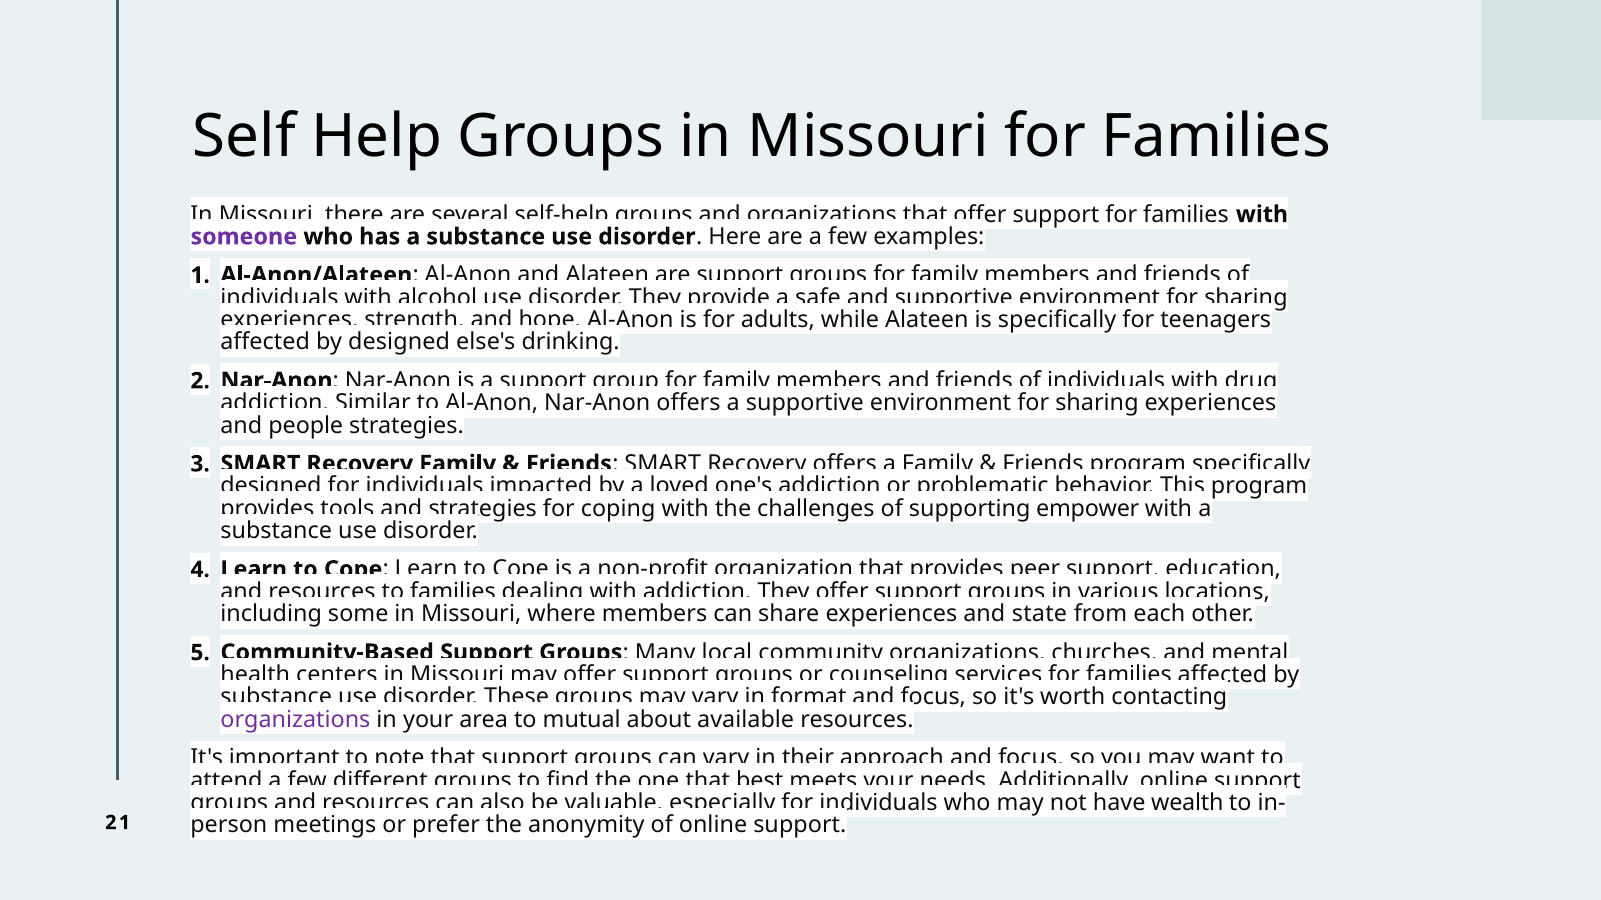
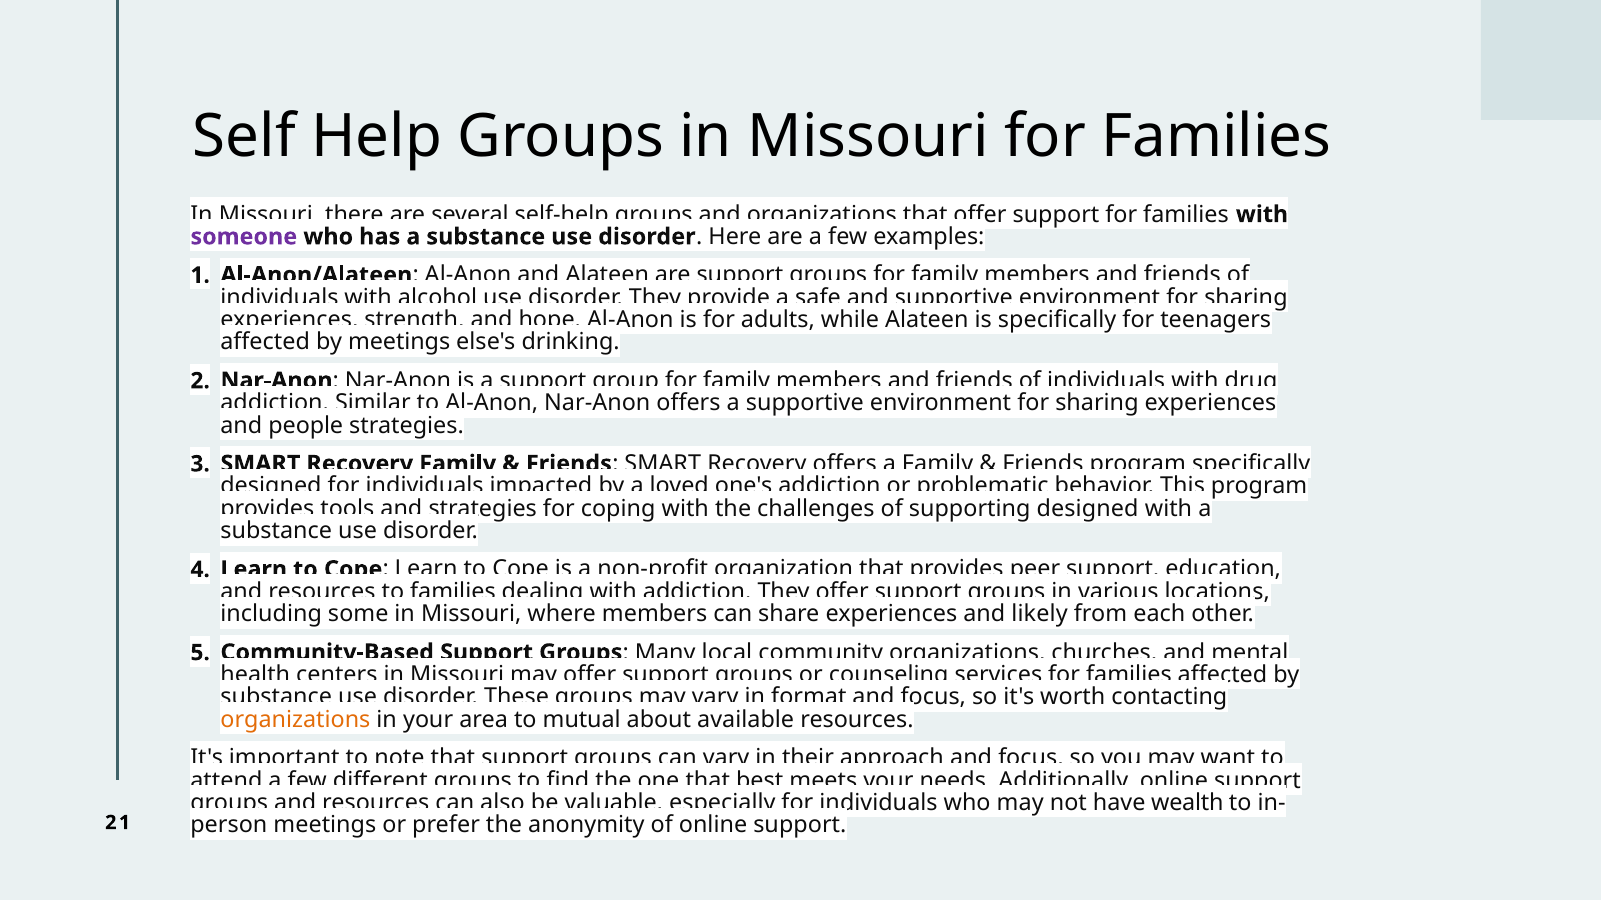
by designed: designed -> meetings
supporting empower: empower -> designed
state: state -> likely
organizations at (295, 720) colour: purple -> orange
